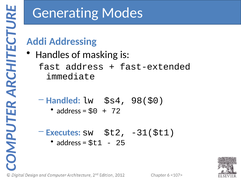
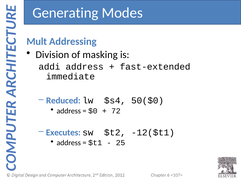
Addi: Addi -> Mult
Handles: Handles -> Division
fast: fast -> addi
Handled: Handled -> Reduced
98($0: 98($0 -> 50($0
-31($t1: -31($t1 -> -12($t1
